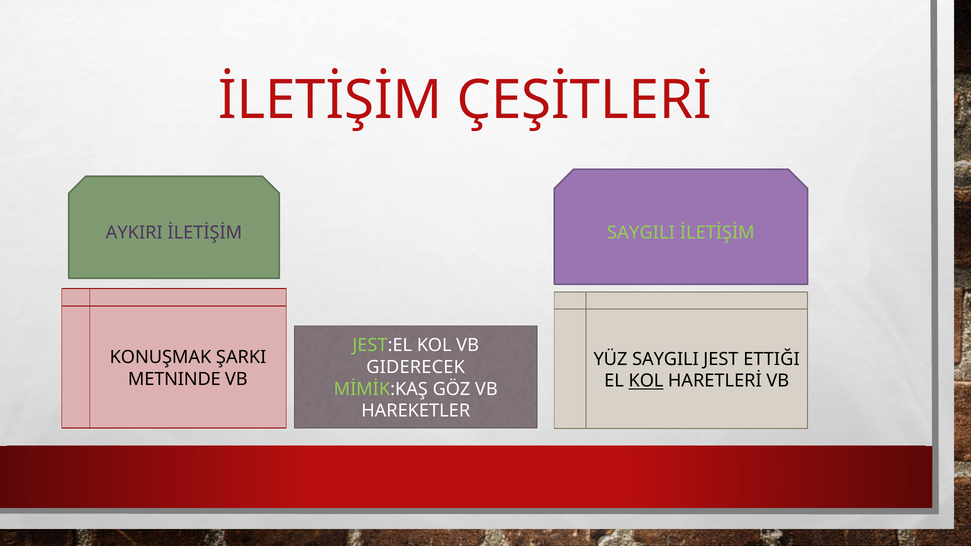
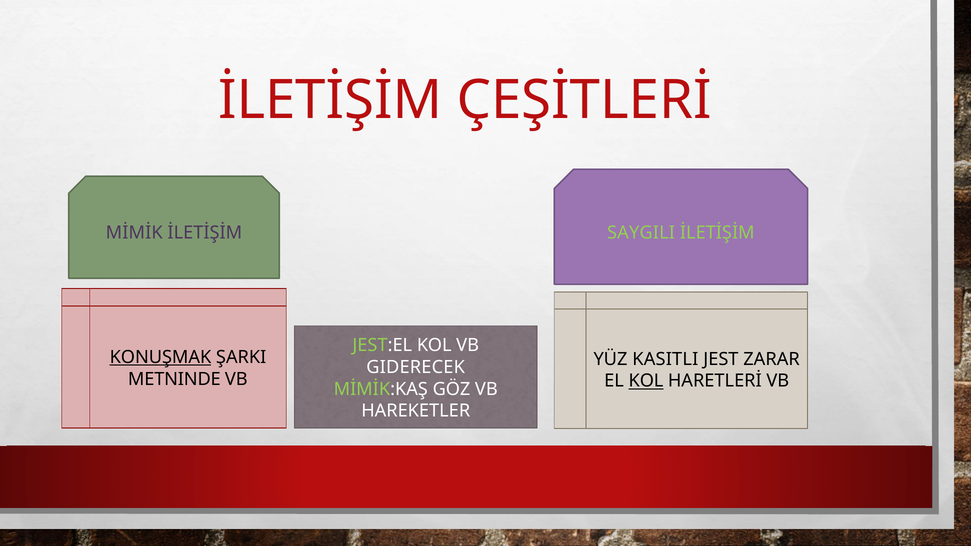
AYKIRI: AYKIRI -> MİMİK
KONUŞMAK underline: none -> present
SAYGILI at (665, 359): SAYGILI -> KASITLI
ETTIĞI: ETTIĞI -> ZARAR
